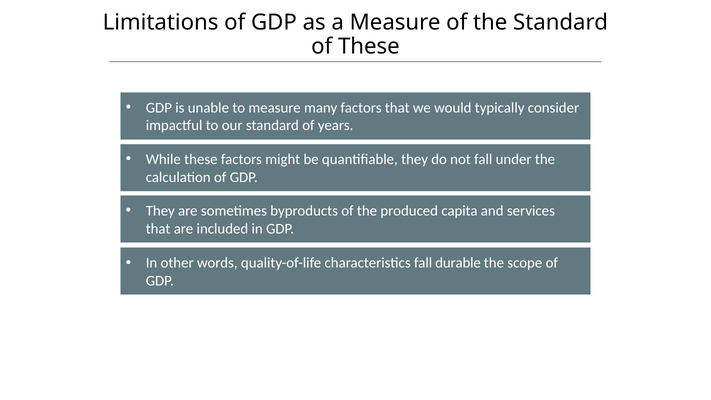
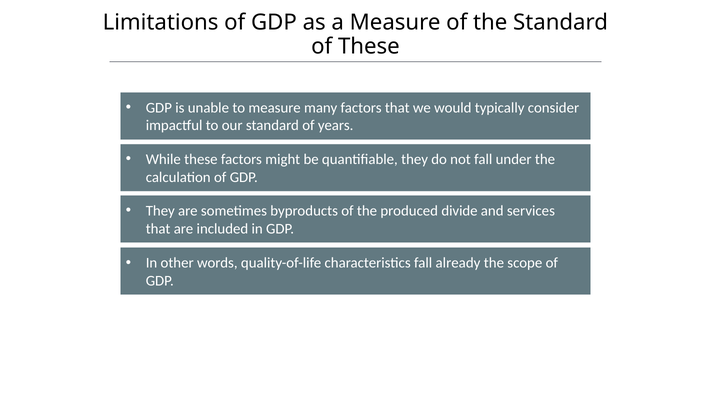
capita: capita -> divide
durable: durable -> already
